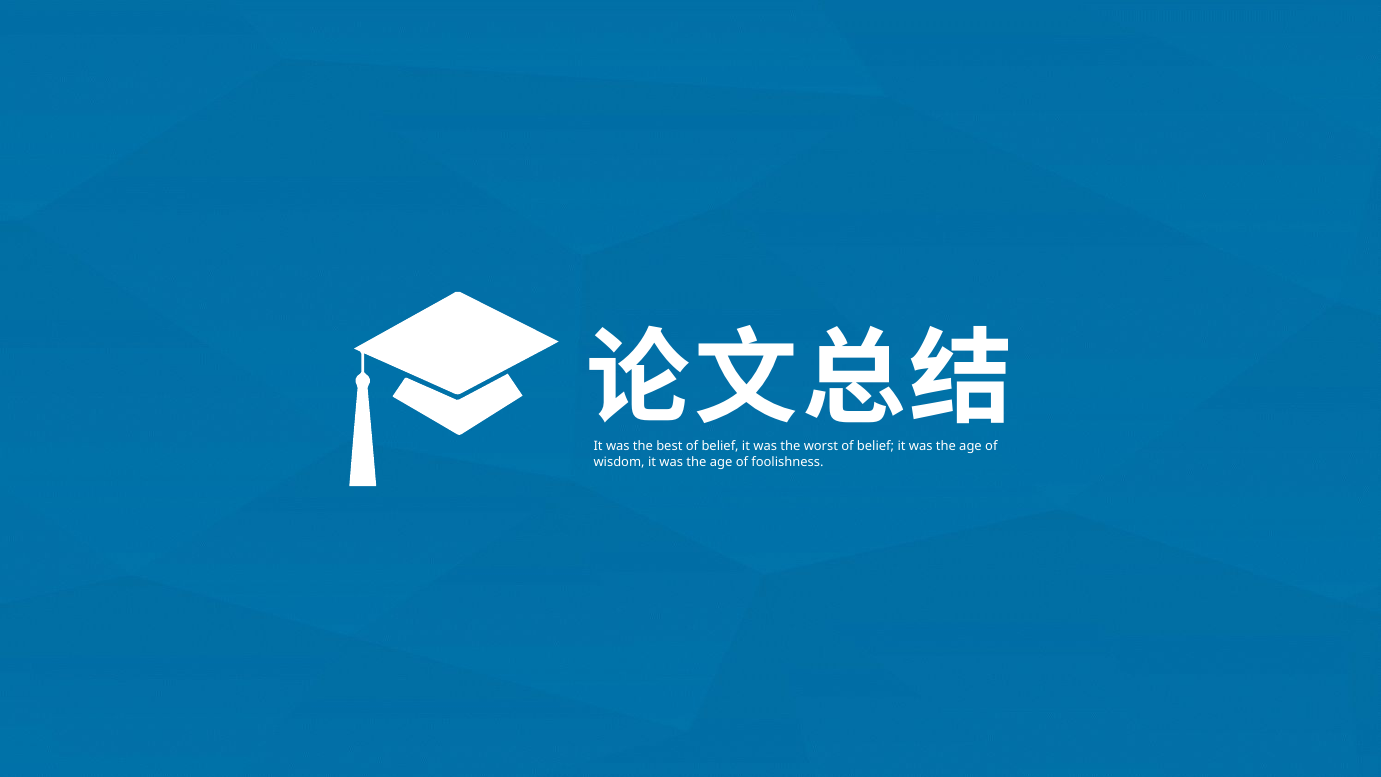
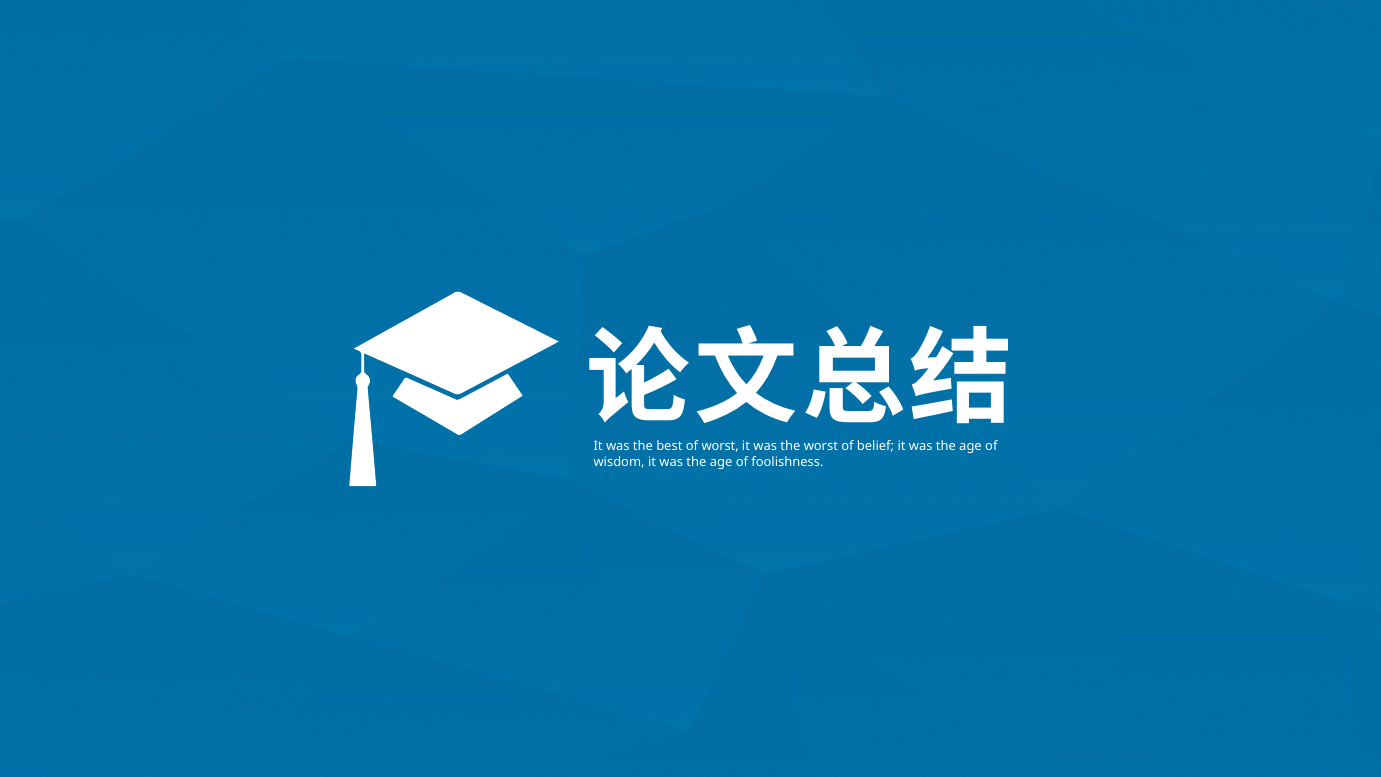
best of belief: belief -> worst
